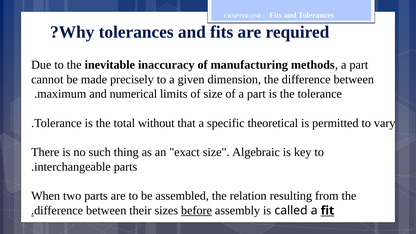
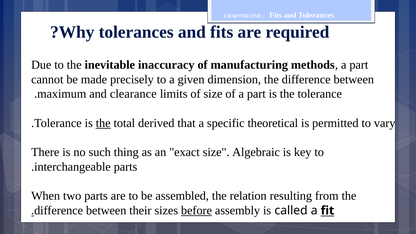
numerical: numerical -> clearance
the at (103, 123) underline: none -> present
without: without -> derived
